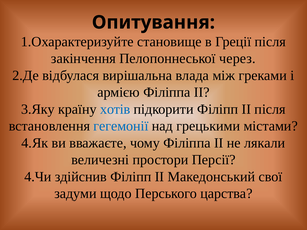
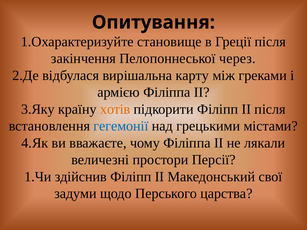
влада: влада -> карту
хотів colour: blue -> orange
4.Чи: 4.Чи -> 1.Чи
